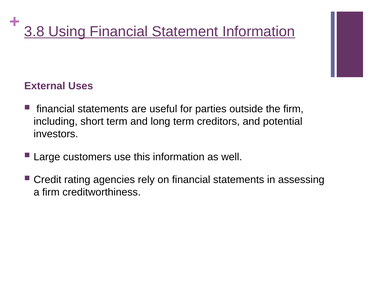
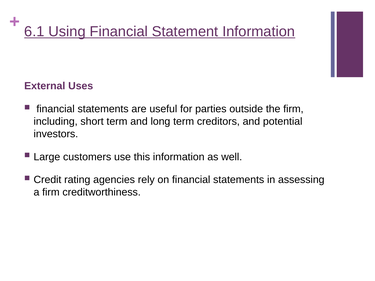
3.8: 3.8 -> 6.1
